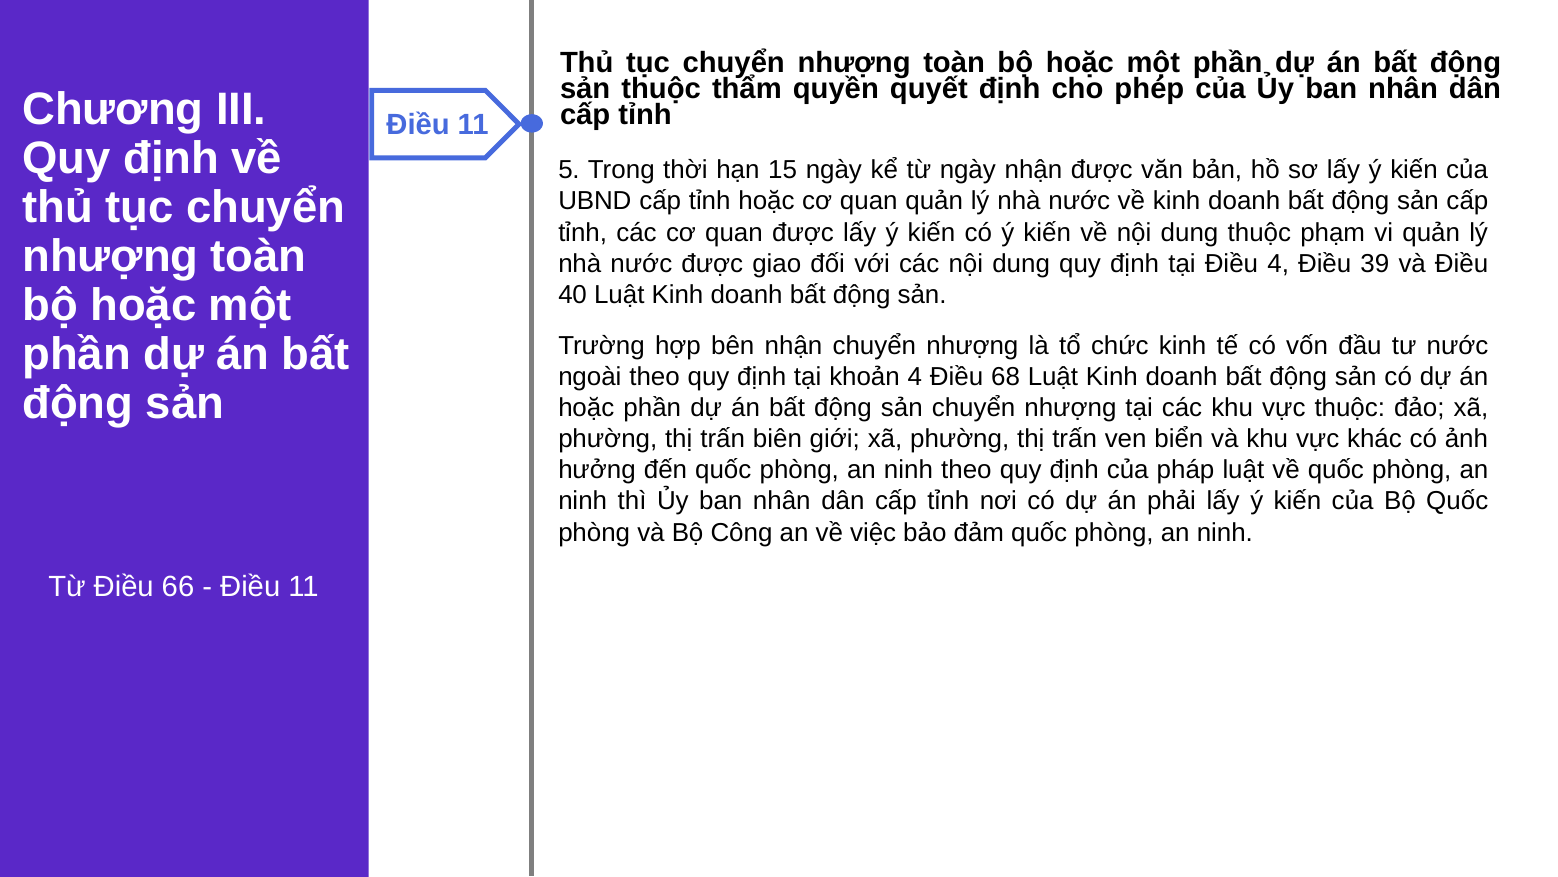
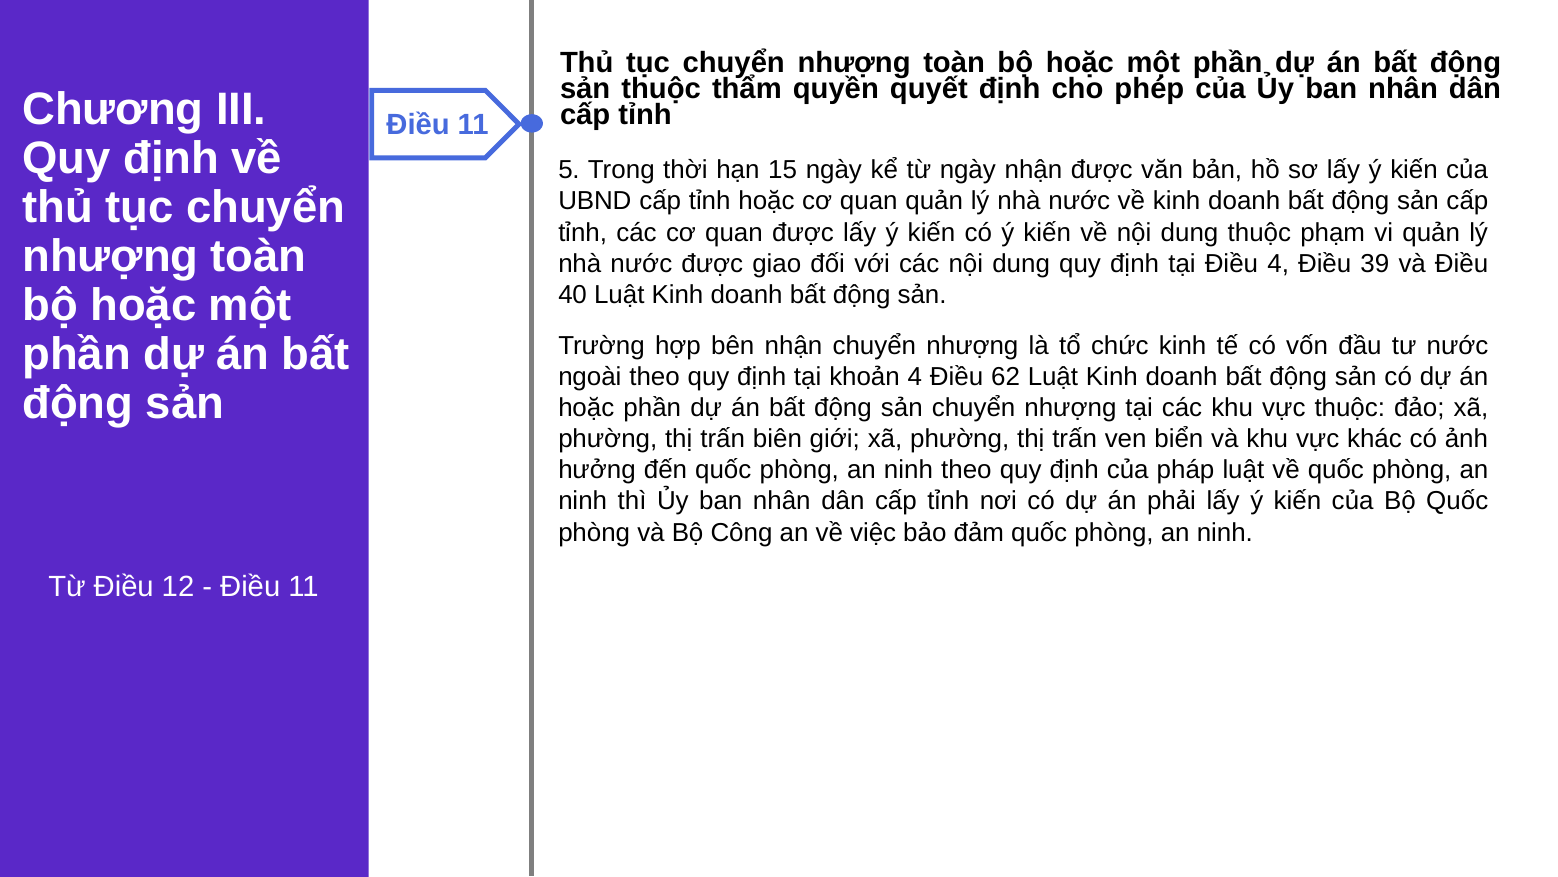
68: 68 -> 62
66: 66 -> 12
